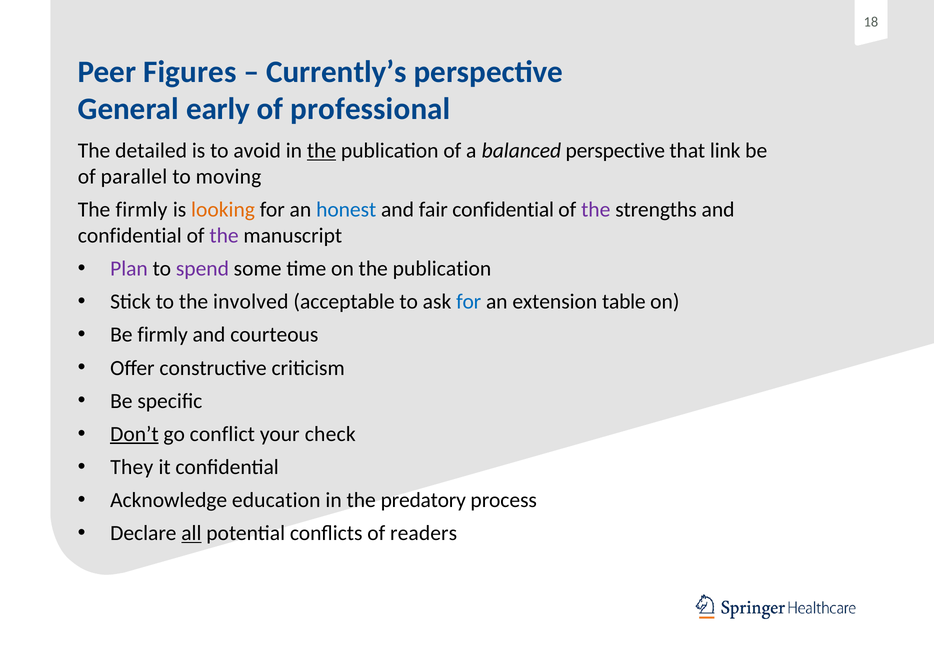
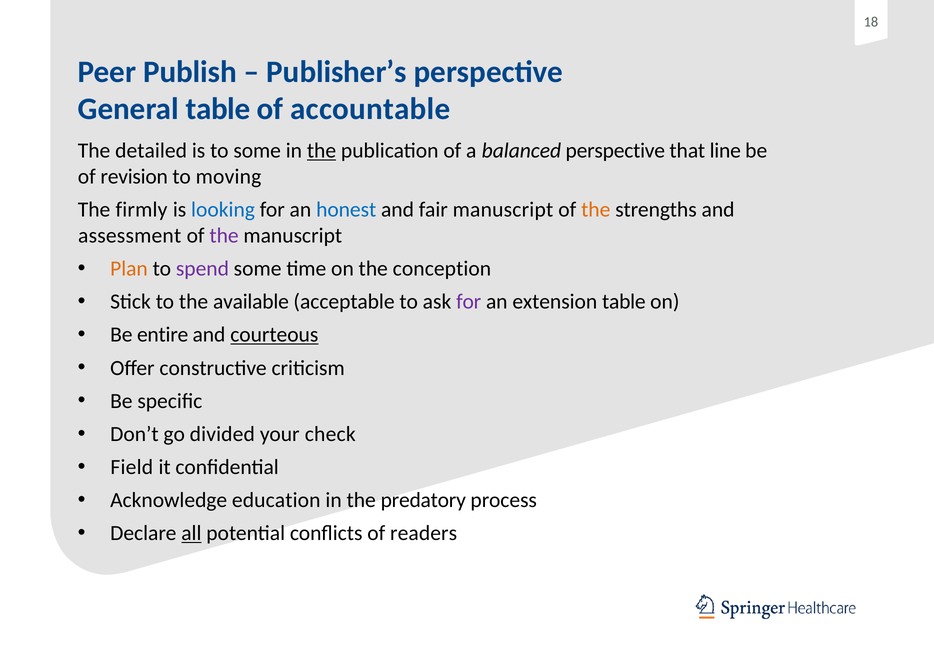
Figures: Figures -> Publish
Currently’s: Currently’s -> Publisher’s
General early: early -> table
professional: professional -> accountable
to avoid: avoid -> some
link: link -> line
parallel: parallel -> revision
looking colour: orange -> blue
fair confidential: confidential -> manuscript
the at (596, 210) colour: purple -> orange
confidential at (130, 235): confidential -> assessment
Plan colour: purple -> orange
on the publication: publication -> conception
involved: involved -> available
for at (469, 302) colour: blue -> purple
Be firmly: firmly -> entire
courteous underline: none -> present
Don’t underline: present -> none
conflict: conflict -> divided
They: They -> Field
